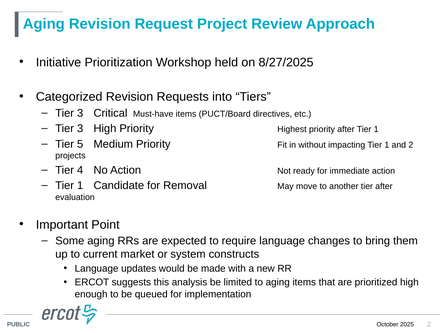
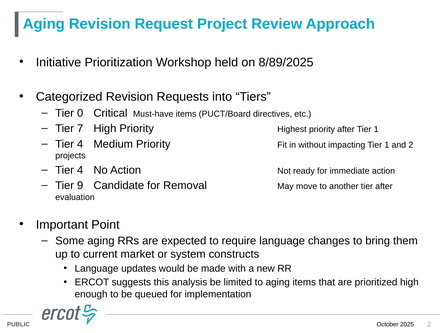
8/27/2025: 8/27/2025 -> 8/89/2025
3 at (80, 113): 3 -> 0
3 at (80, 129): 3 -> 7
5 at (80, 144): 5 -> 4
1 at (80, 186): 1 -> 9
